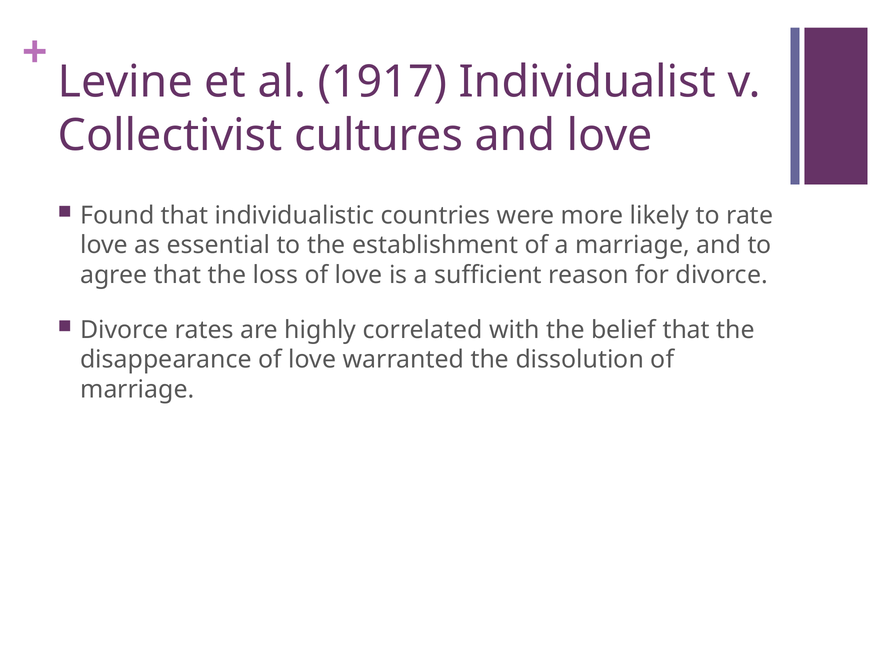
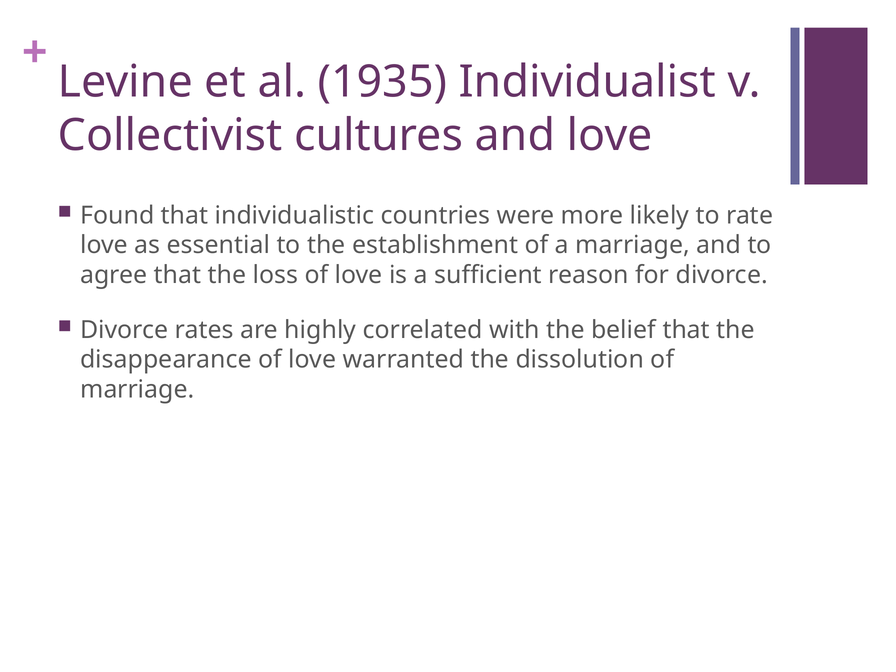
1917: 1917 -> 1935
